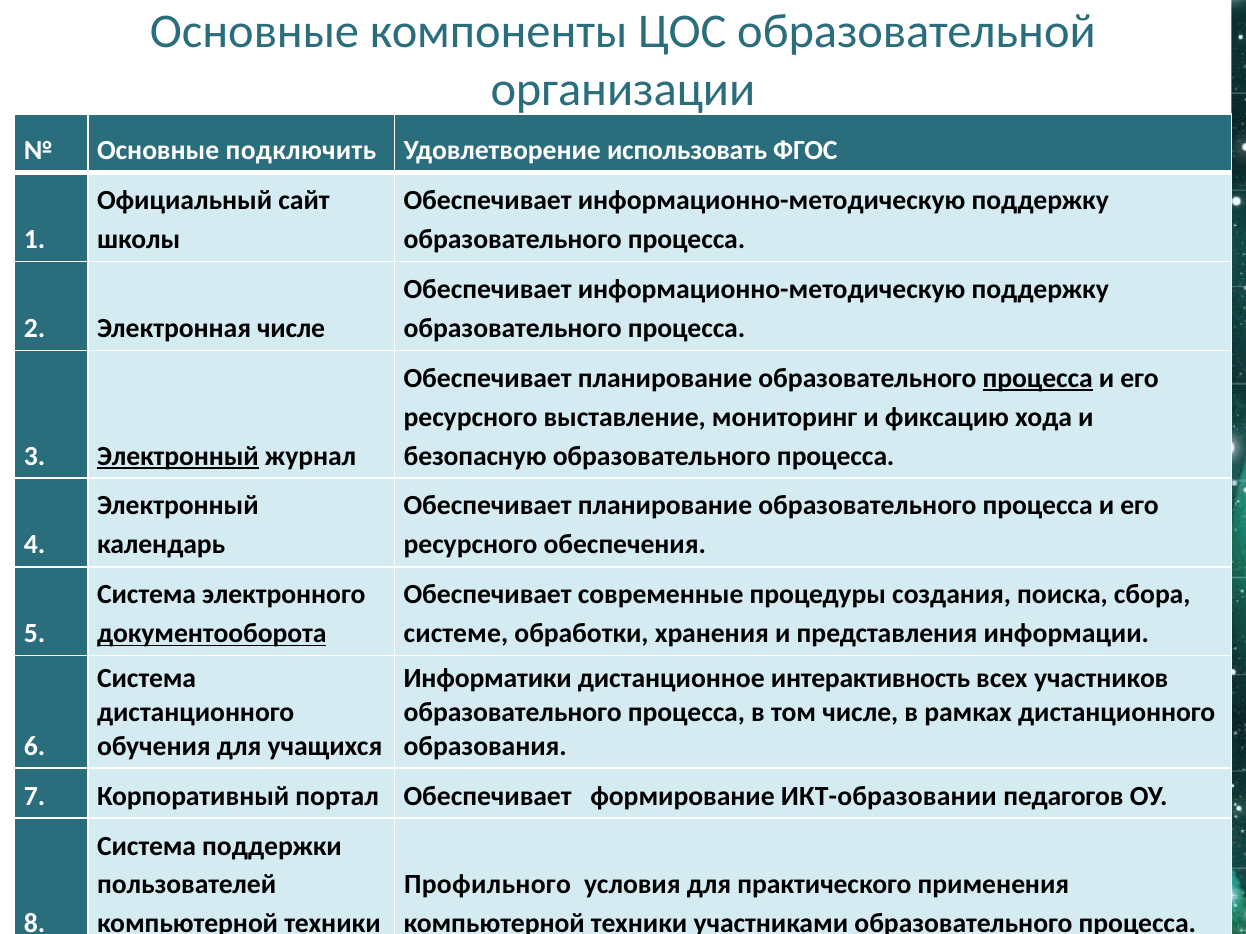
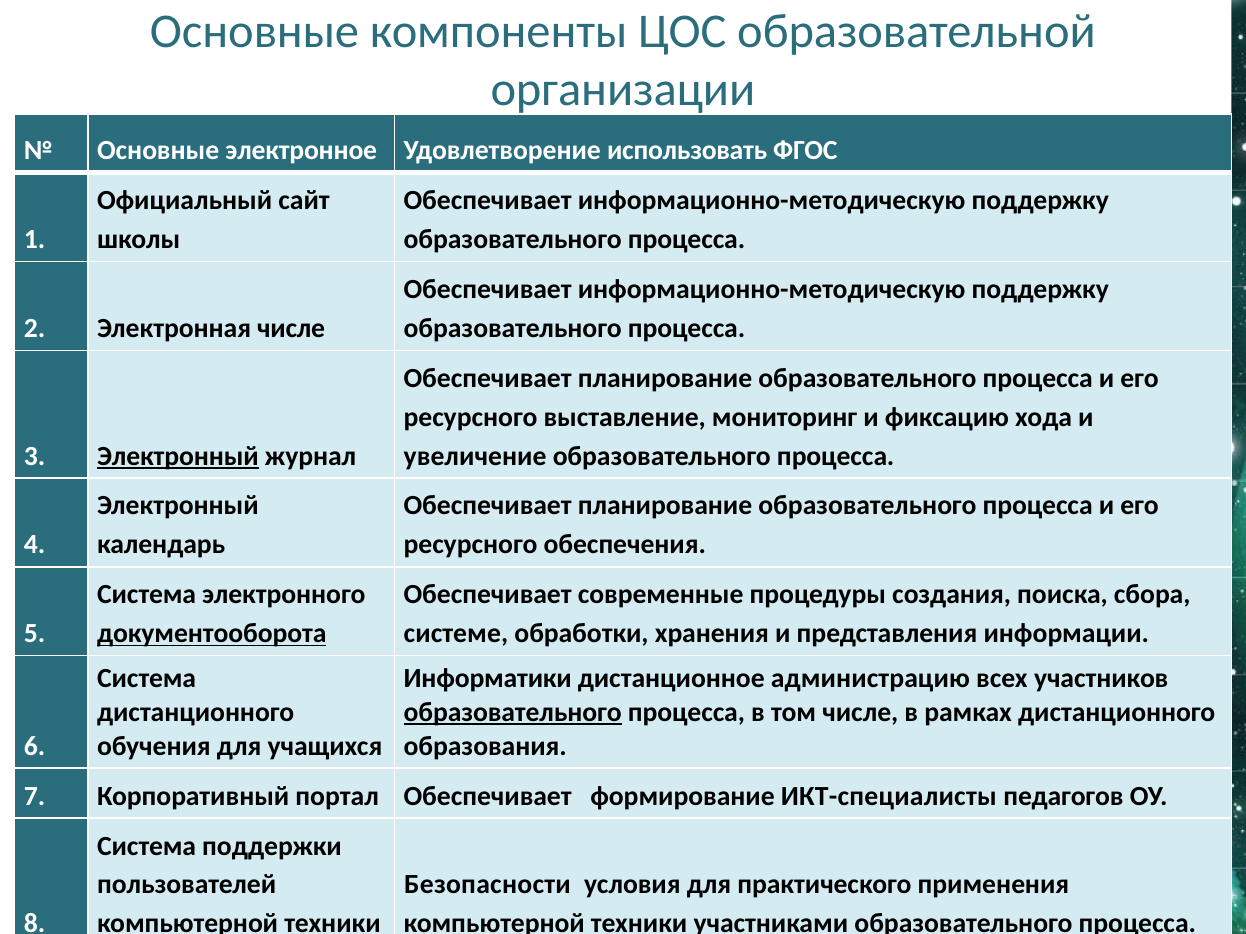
подключить: подключить -> электронное
процесса at (1038, 378) underline: present -> none
безопасную: безопасную -> увеличение
интерактивность: интерактивность -> администрацию
образовательного at (513, 713) underline: none -> present
ИКТ-образовании: ИКТ-образовании -> ИКТ-специалисты
Профильного: Профильного -> Безопасности
